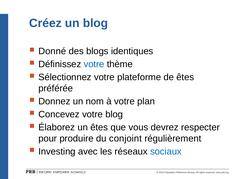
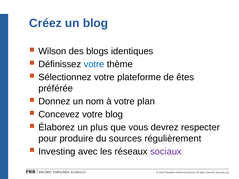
Donné: Donné -> Wilson
un êtes: êtes -> plus
conjoint: conjoint -> sources
sociaux colour: blue -> purple
